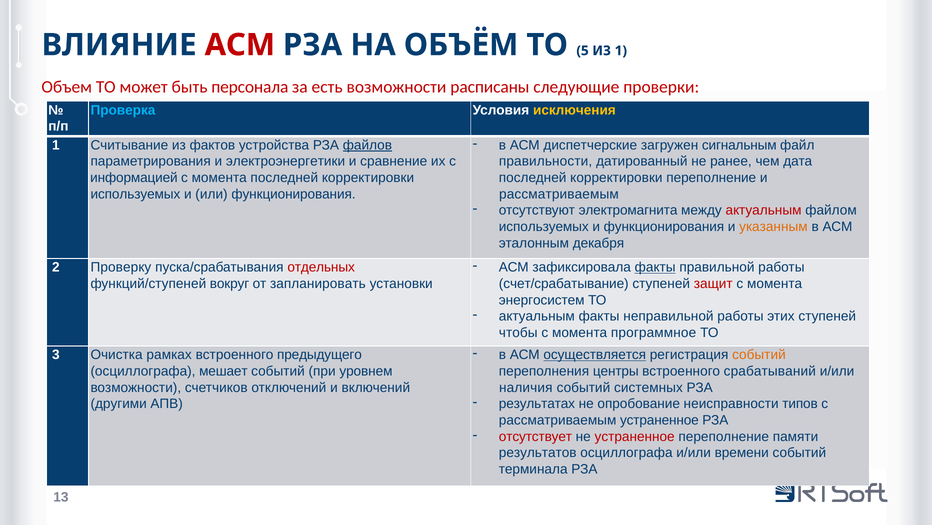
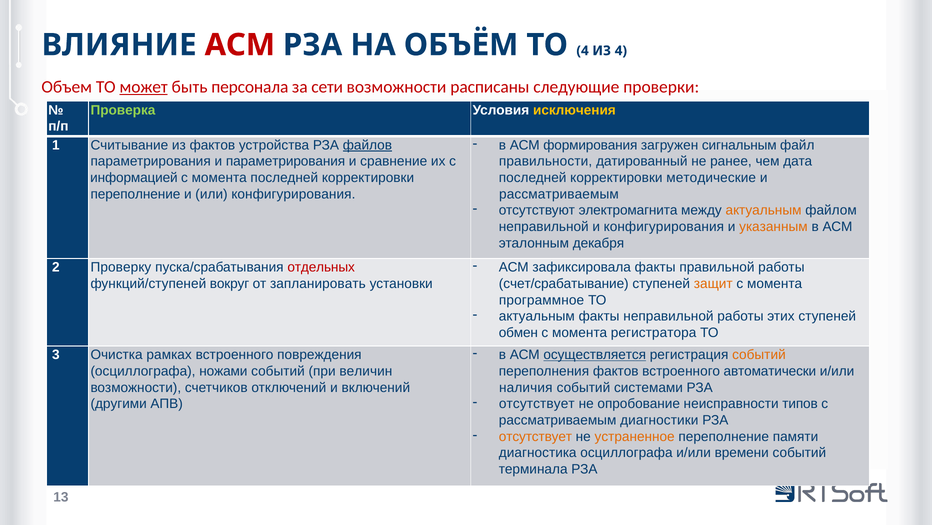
ТО 5: 5 -> 4
ИЗ 1: 1 -> 4
может underline: none -> present
есть: есть -> сети
Проверка colour: light blue -> light green
диспетчерские: диспетчерские -> формирования
и электроэнергетики: электроэнергетики -> параметрирования
корректировки переполнение: переполнение -> методические
используемых at (135, 194): используемых -> переполнение
или функционирования: функционирования -> конфигурирования
актуальным at (764, 210) colour: red -> orange
используемых at (544, 227): используемых -> неправильной
и функционирования: функционирования -> конфигурирования
факты at (655, 267) underline: present -> none
защит colour: red -> orange
энергосистем: энергосистем -> программное
чтобы: чтобы -> обмен
программное: программное -> регистратора
предыдущего: предыдущего -> повреждения
мешает: мешает -> ножами
уровнем: уровнем -> величин
переполнения центры: центры -> фактов
срабатываний: срабатываний -> автоматически
системных: системных -> системами
результатах at (537, 403): результатах -> отсутствует
рассматриваемым устраненное: устраненное -> диагностики
отсутствует at (535, 436) colour: red -> orange
устраненное at (635, 436) colour: red -> orange
результатов: результатов -> диагностика
